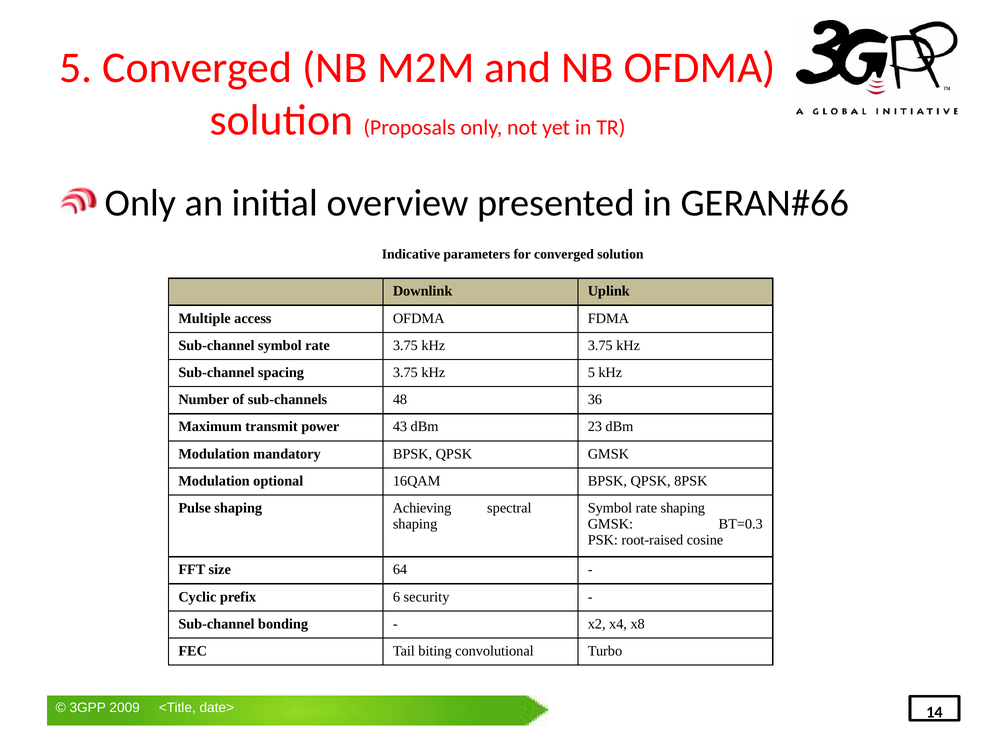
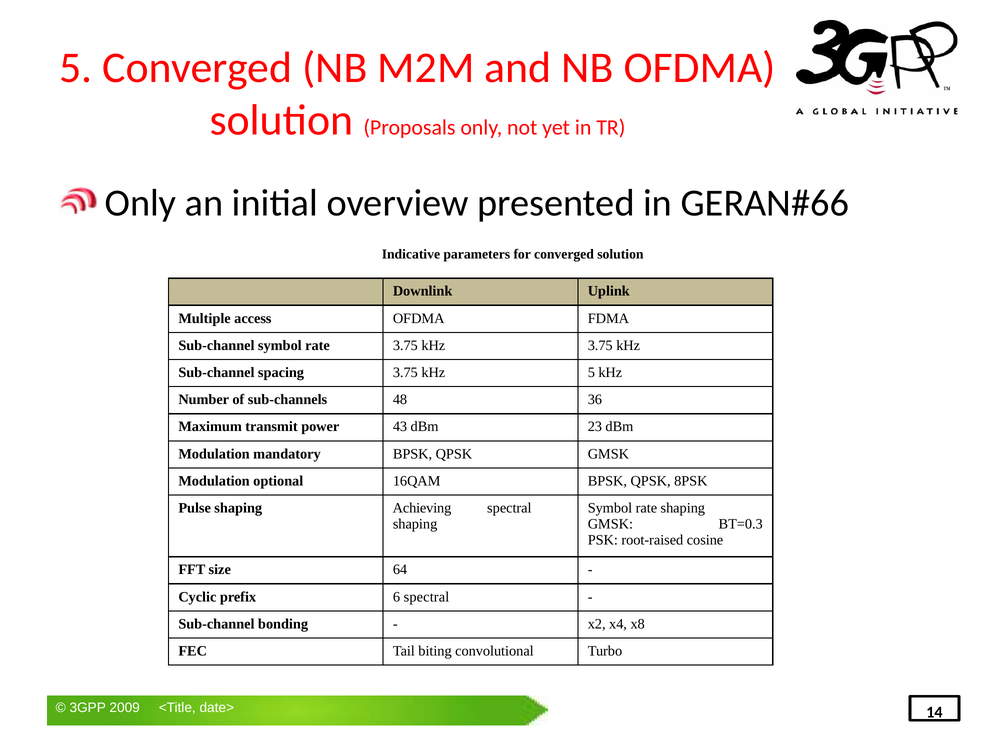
6 security: security -> spectral
